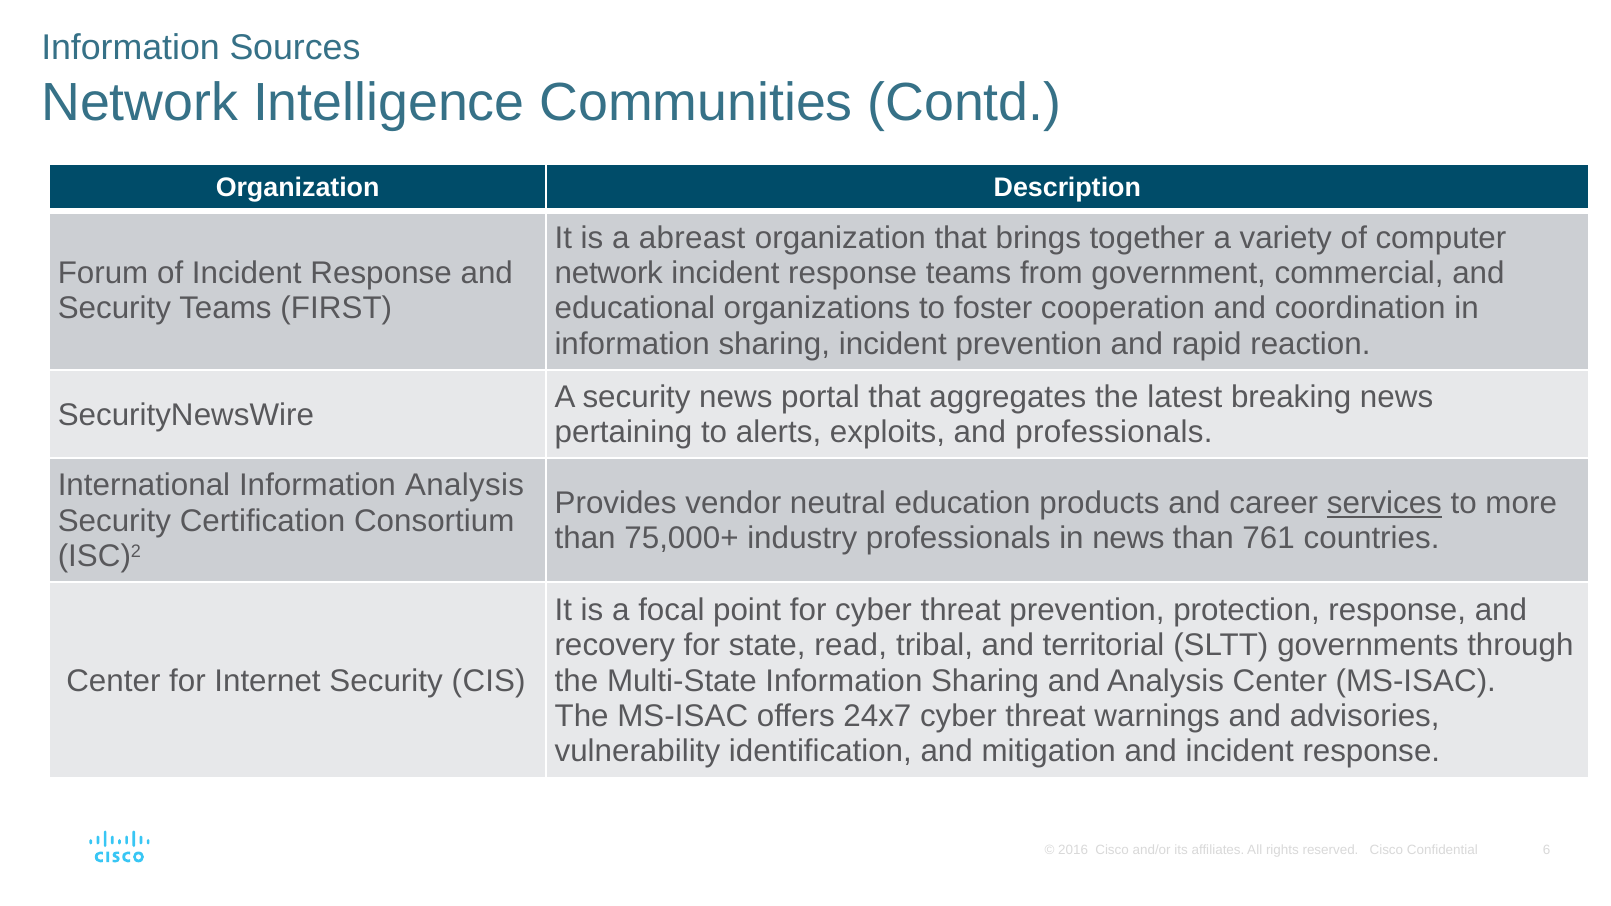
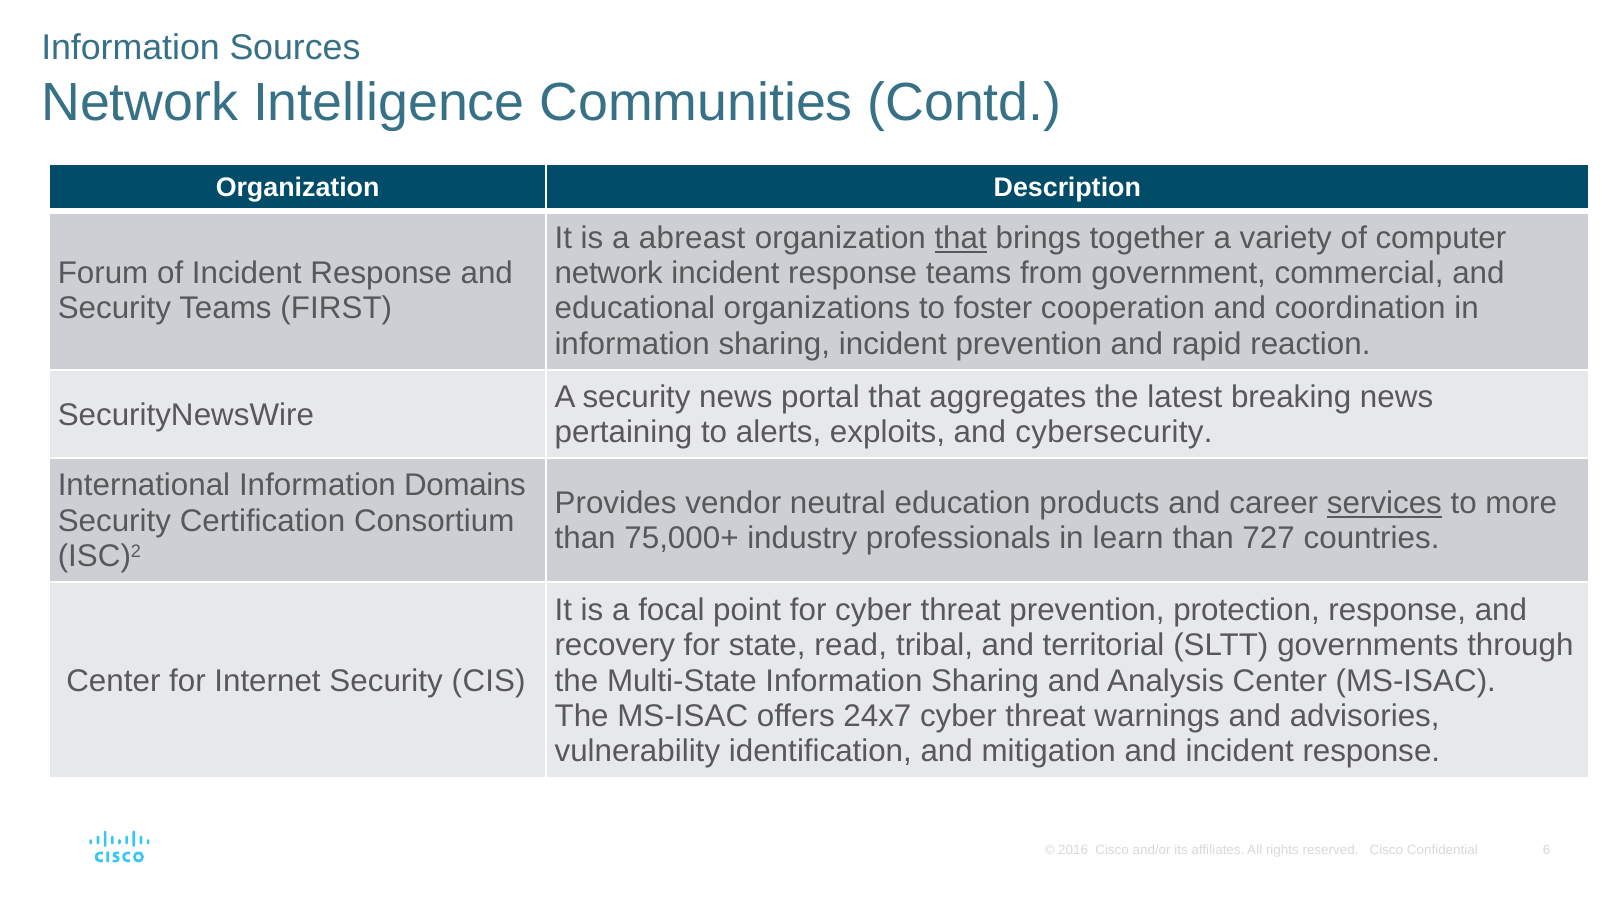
that at (961, 238) underline: none -> present
and professionals: professionals -> cybersecurity
Information Analysis: Analysis -> Domains
in news: news -> learn
761: 761 -> 727
